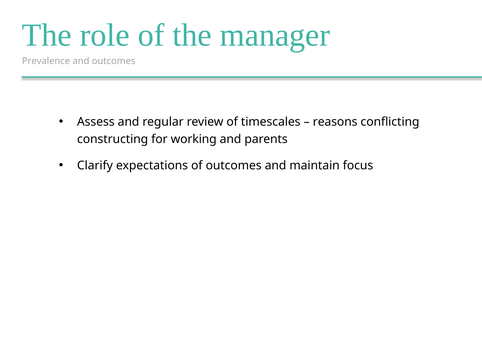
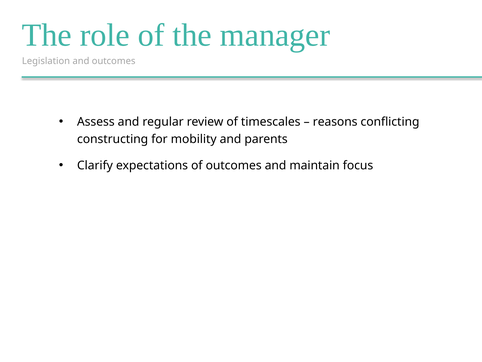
Prevalence: Prevalence -> Legislation
working: working -> mobility
